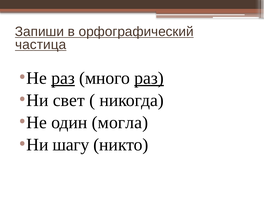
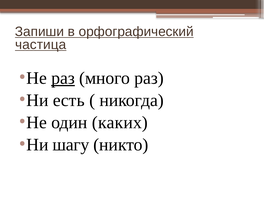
раз at (149, 78) underline: present -> none
свет: свет -> есть
могла: могла -> каких
